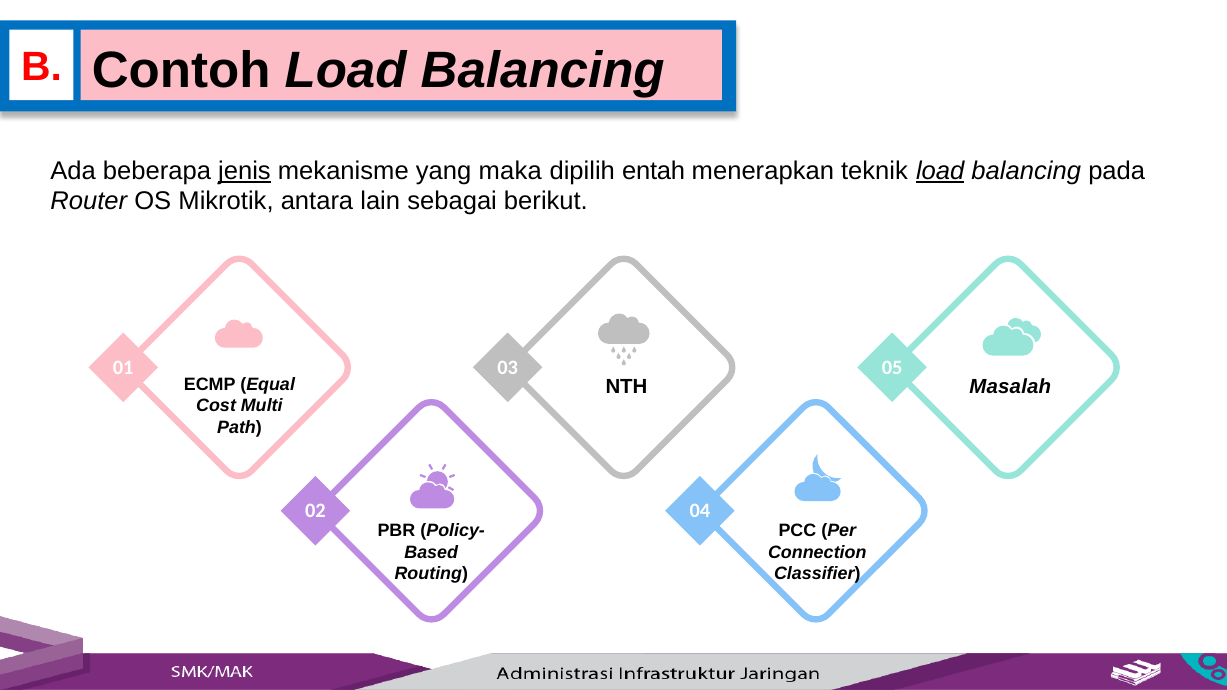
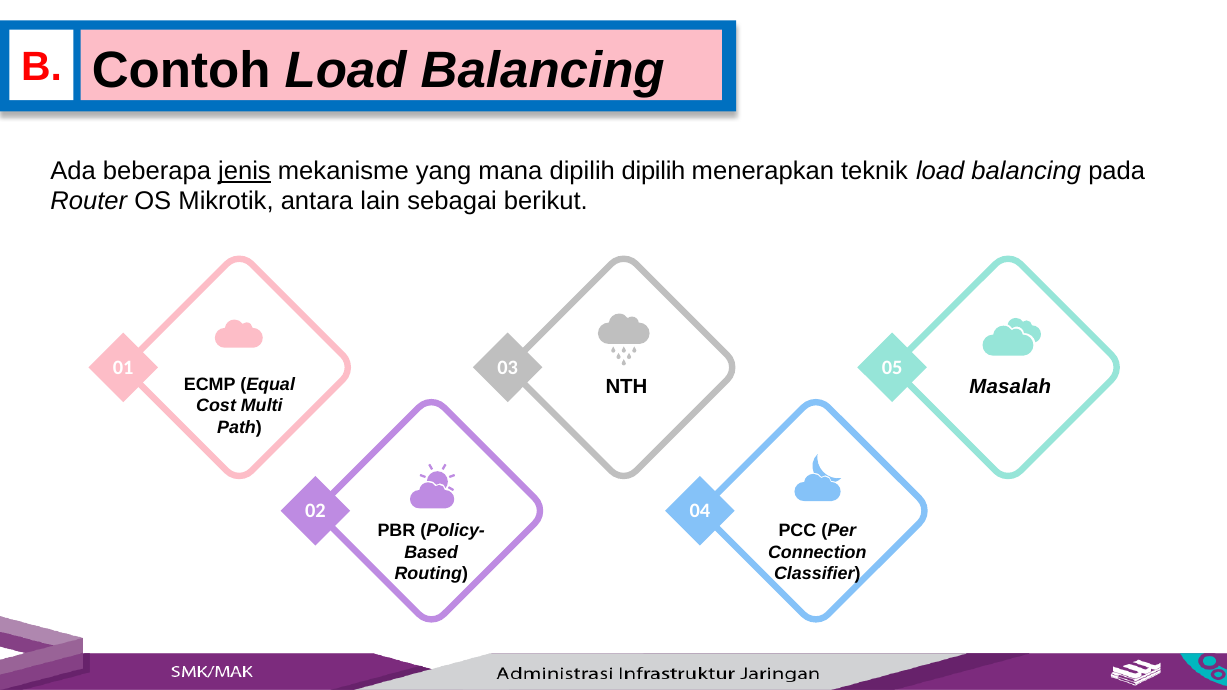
maka: maka -> mana
dipilih entah: entah -> dipilih
load at (940, 171) underline: present -> none
